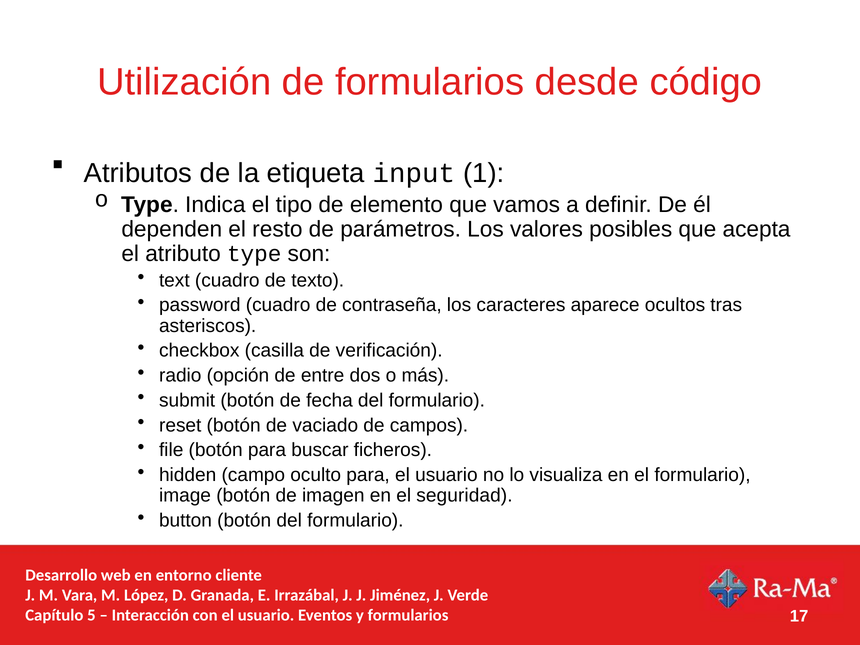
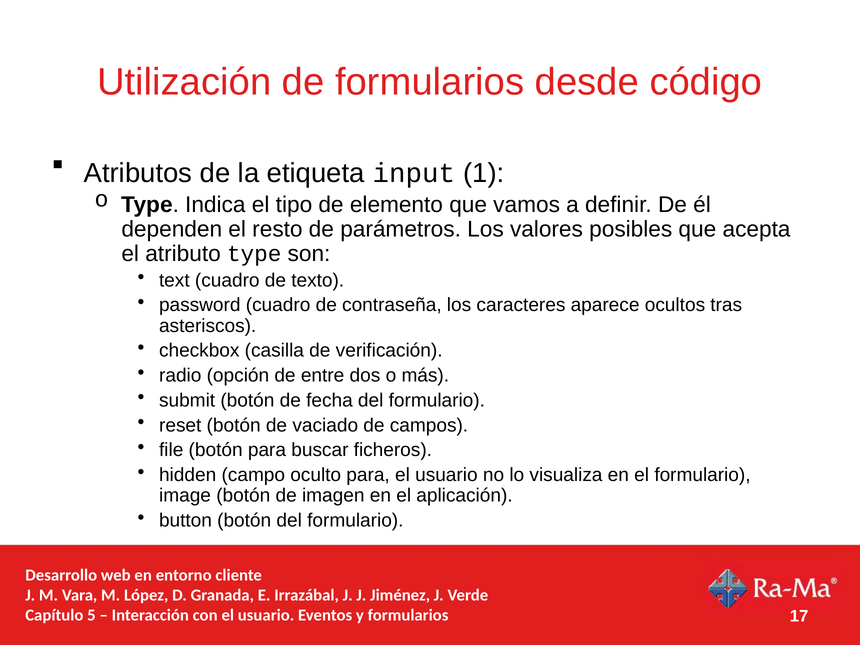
seguridad: seguridad -> aplicación
